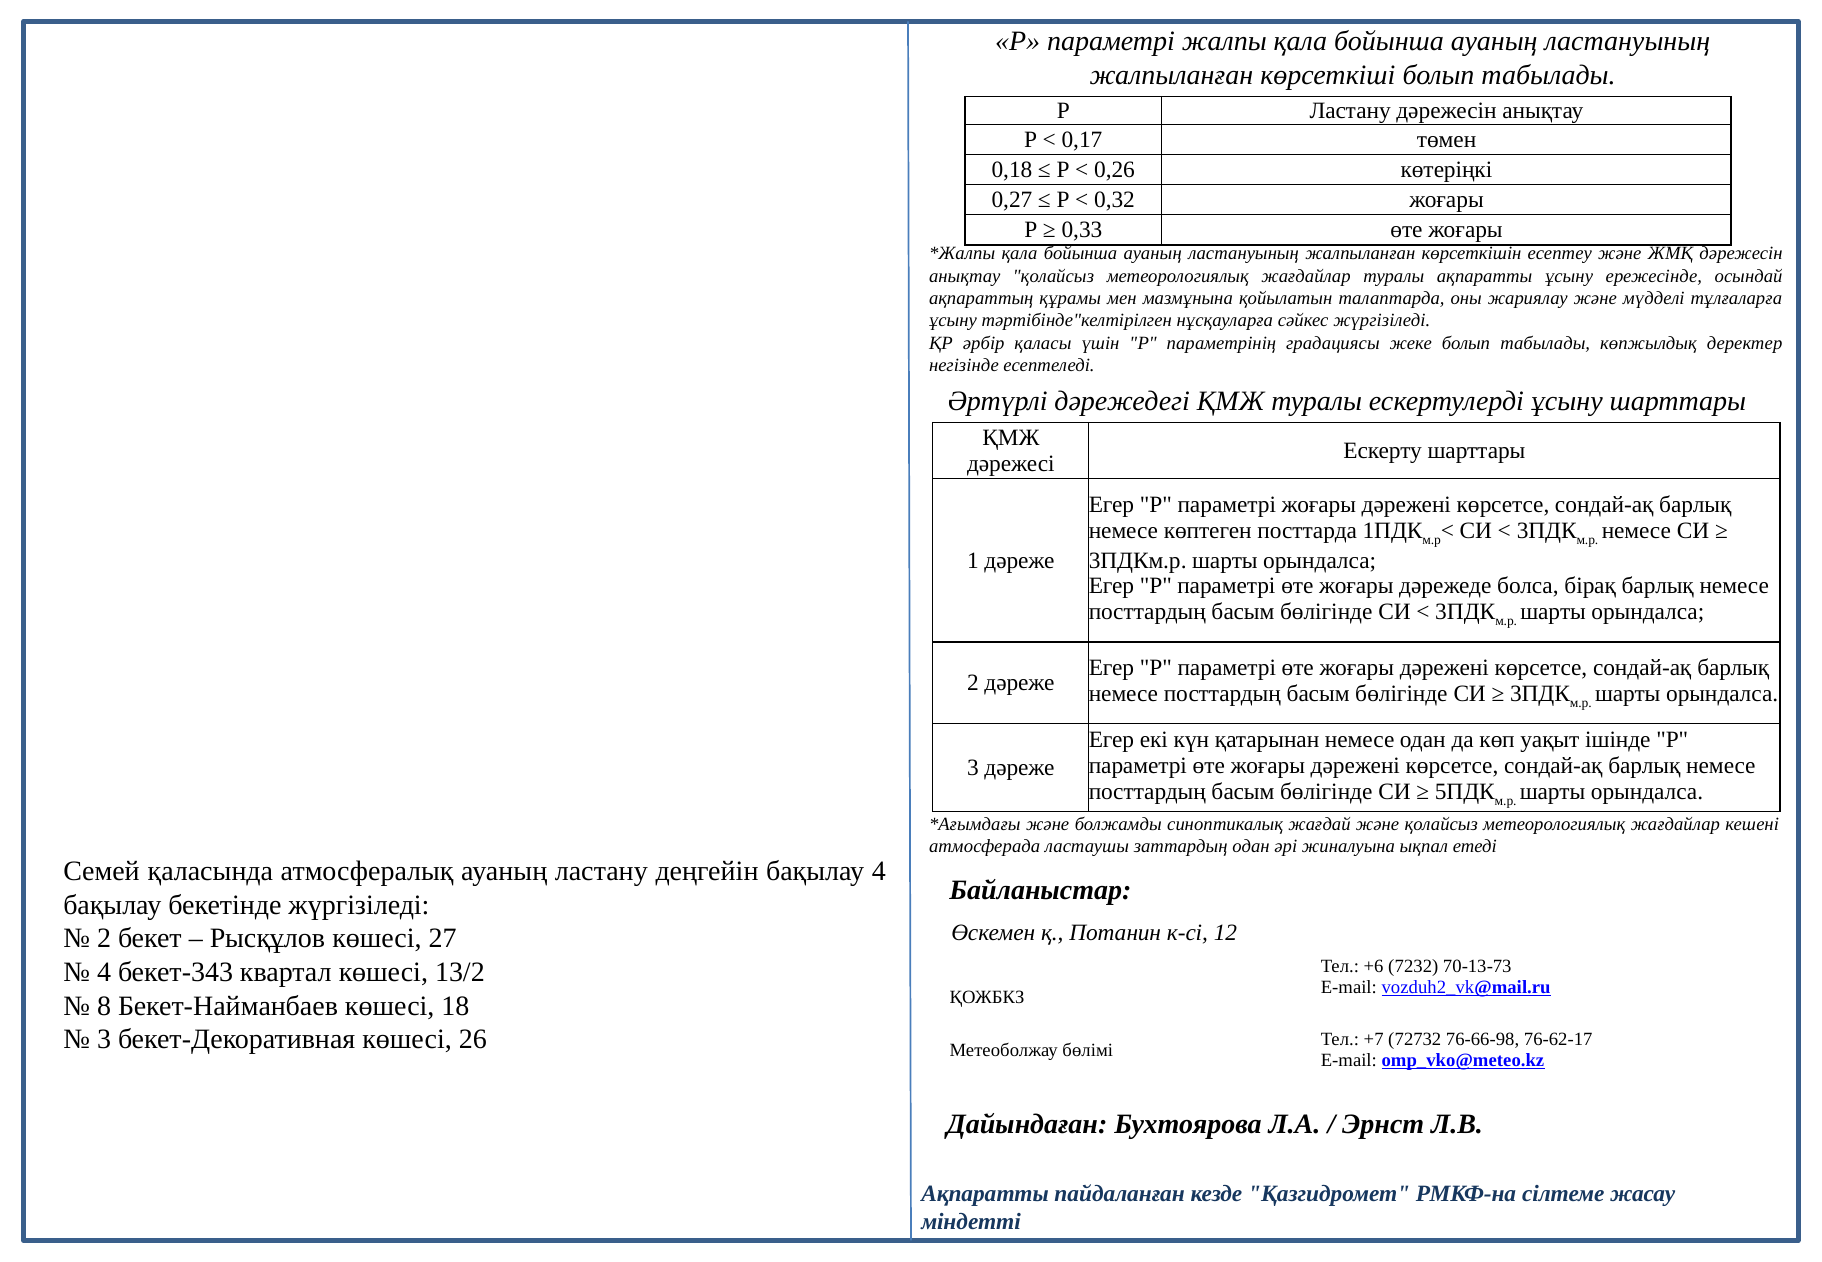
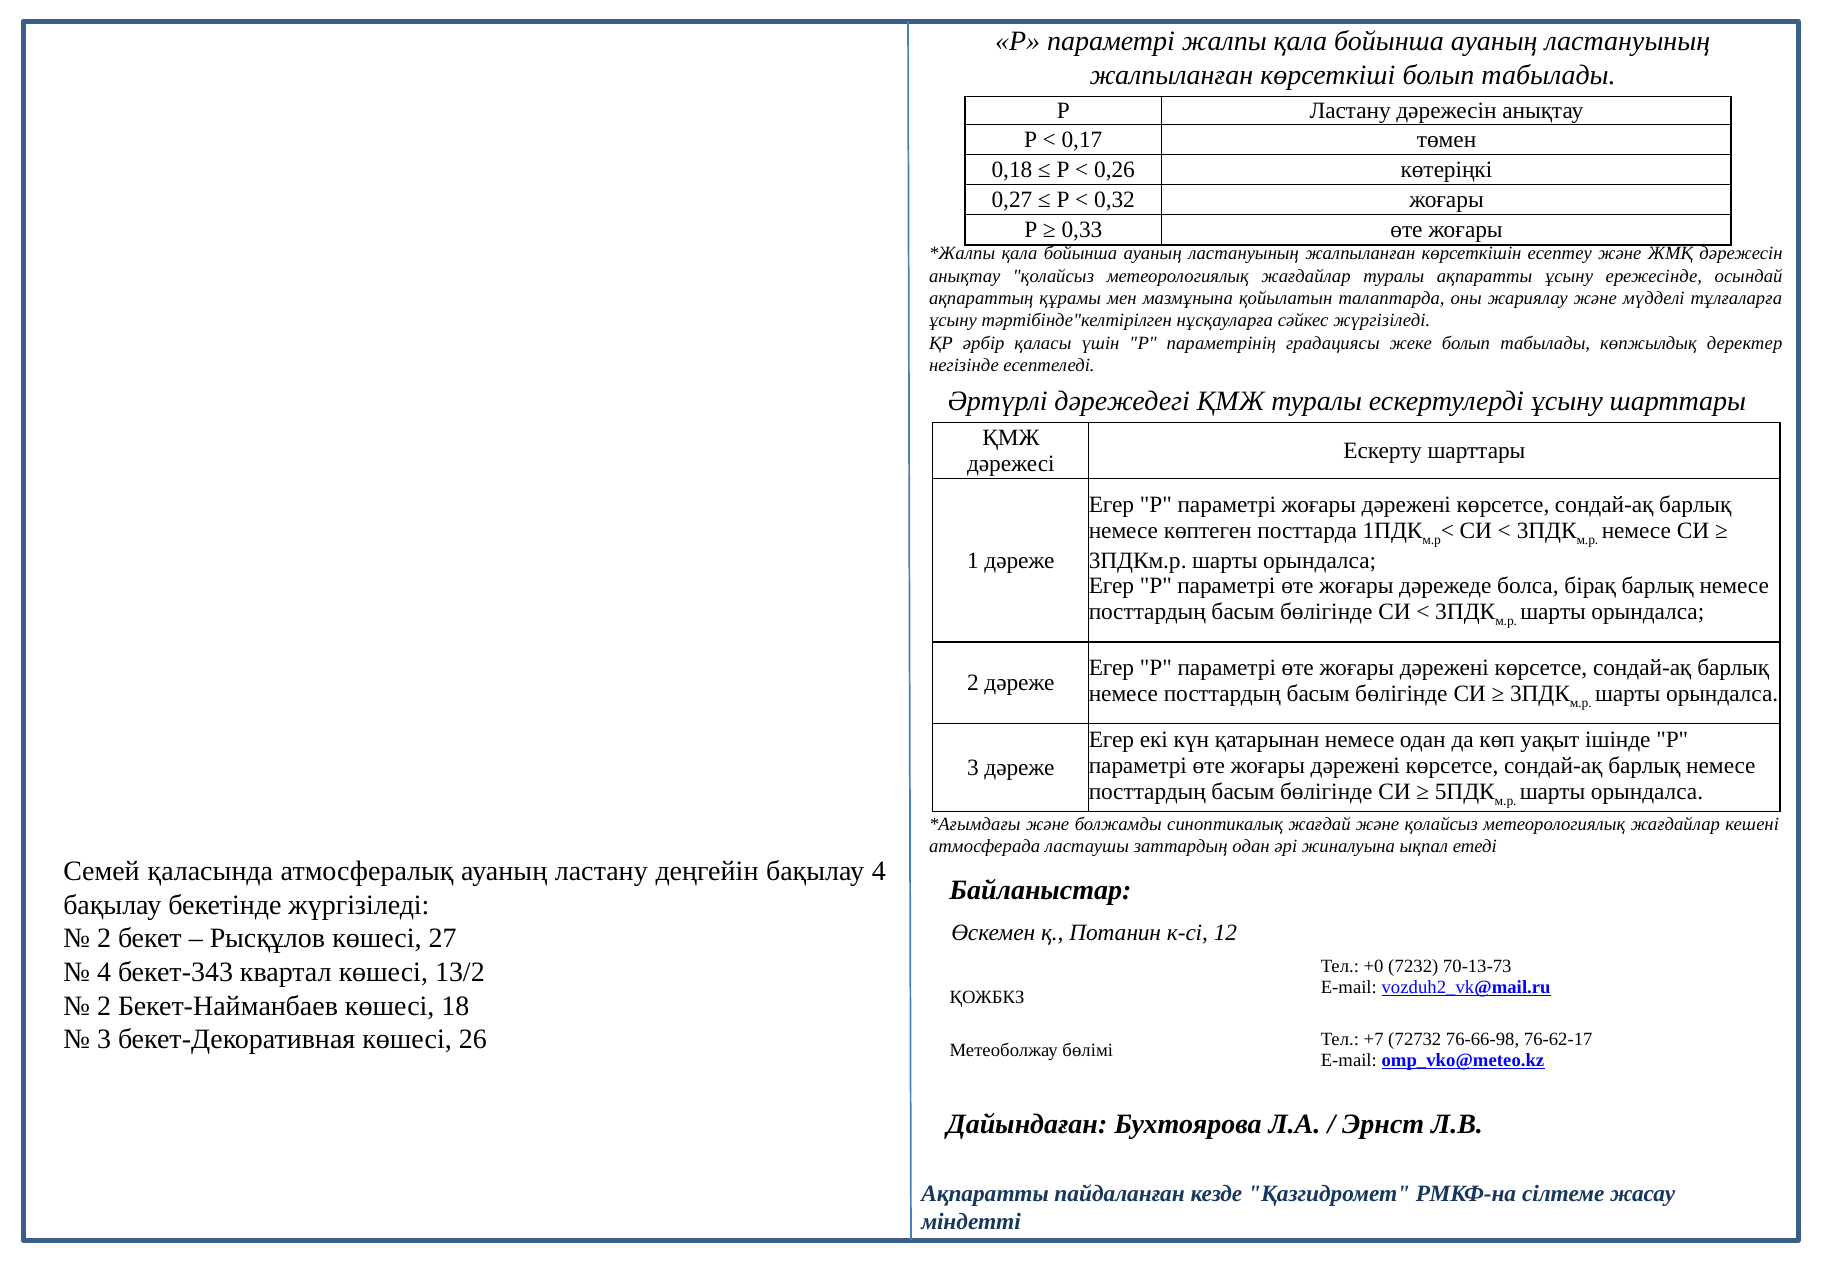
+6: +6 -> +0
8 at (104, 1005): 8 -> 2
